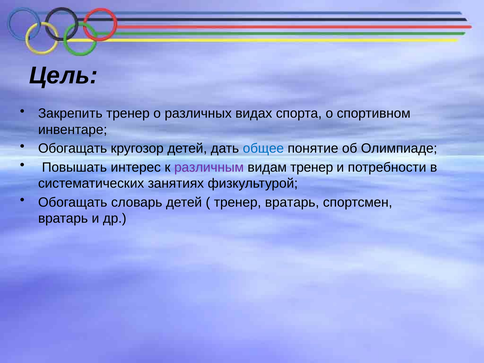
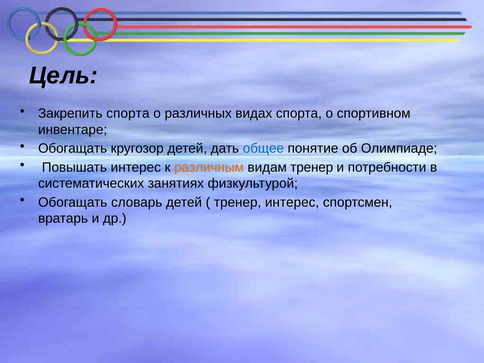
Закрепить тренер: тренер -> спорта
различным colour: purple -> orange
тренер вратарь: вратарь -> интерес
